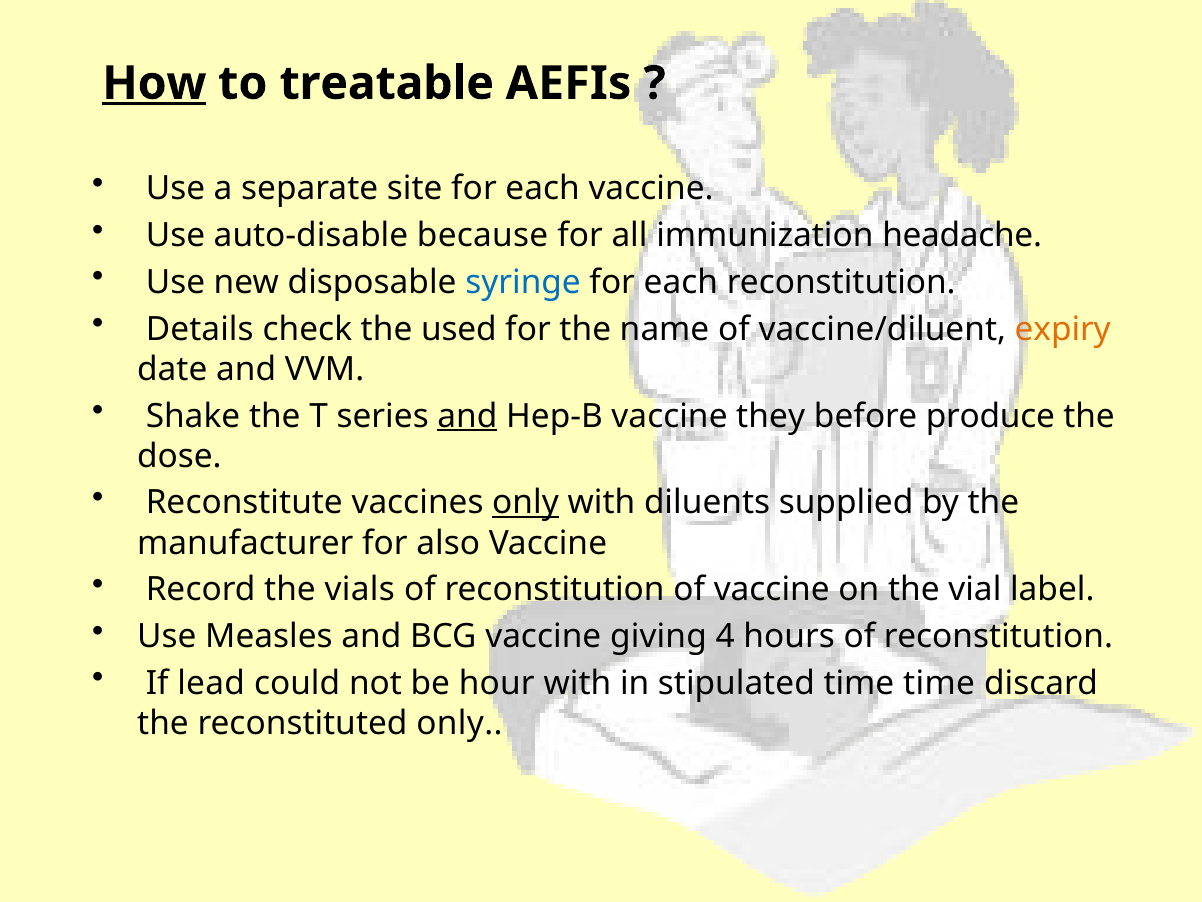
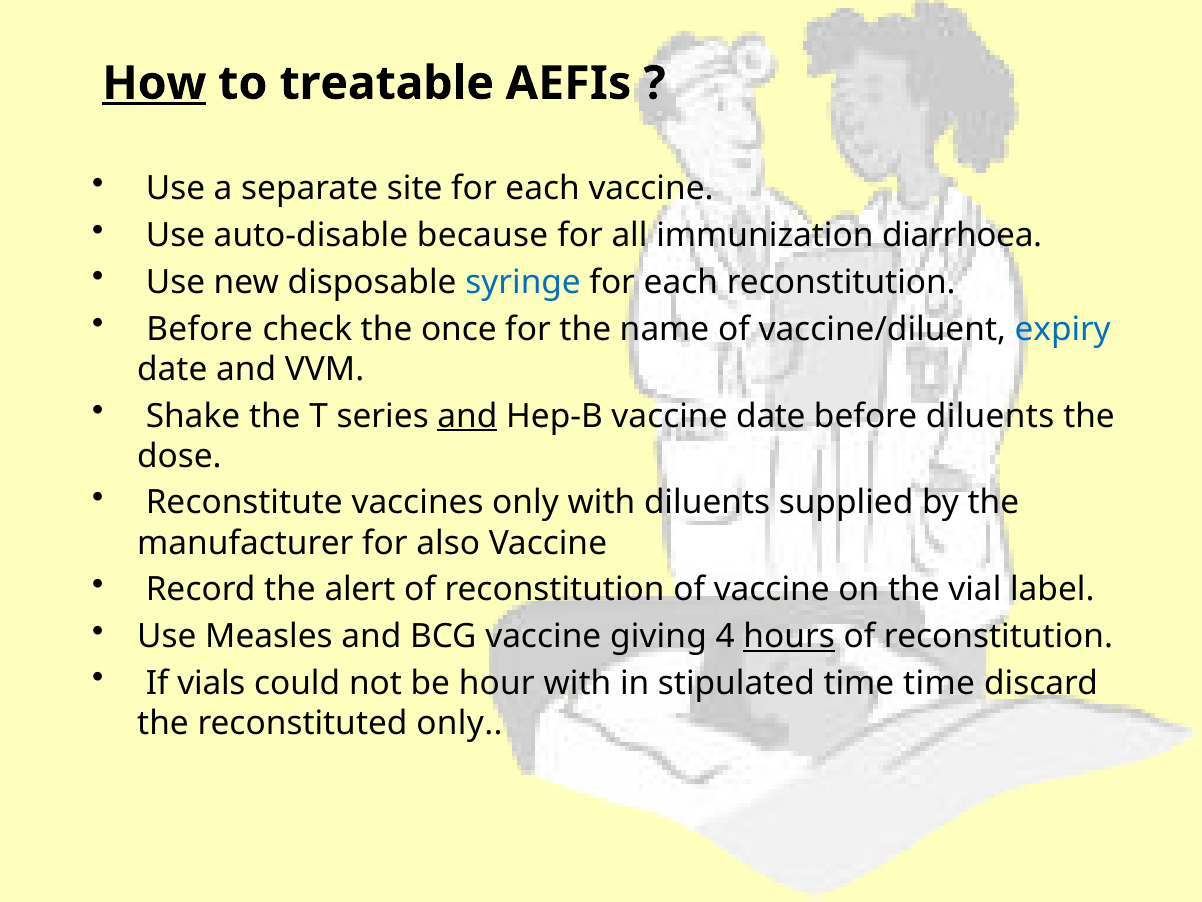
headache: headache -> diarrhoea
Details at (200, 329): Details -> Before
used: used -> once
expiry colour: orange -> blue
vaccine they: they -> date
before produce: produce -> diluents
only at (526, 503) underline: present -> none
vials: vials -> alert
hours underline: none -> present
lead: lead -> vials
